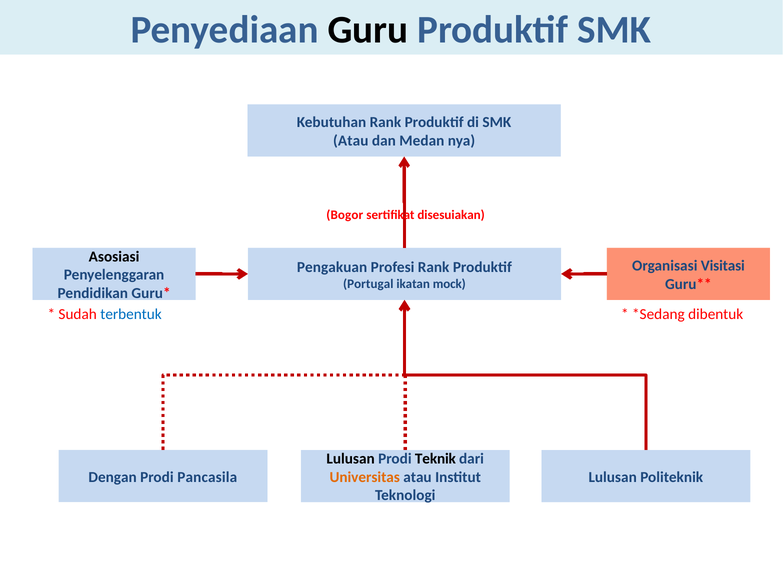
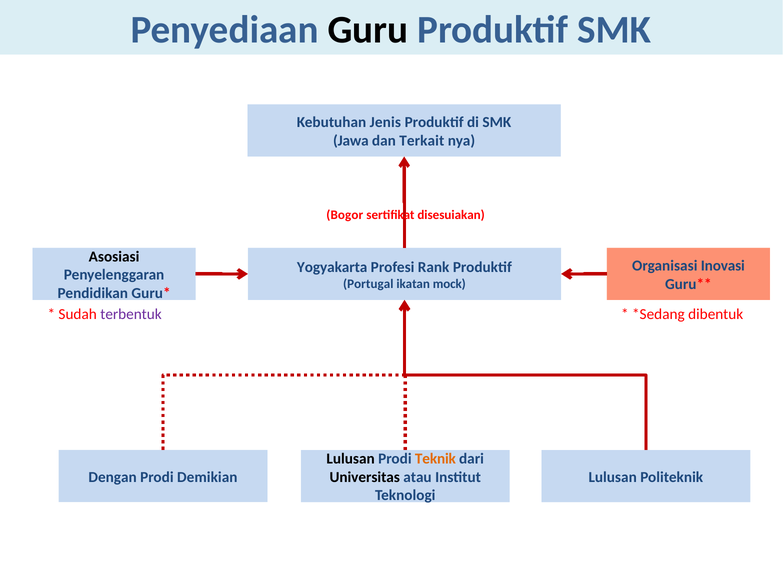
Kebutuhan Rank: Rank -> Jenis
Atau at (351, 141): Atau -> Jawa
Medan: Medan -> Terkait
Visitasi: Visitasi -> Inovasi
Pengakuan: Pengakuan -> Yogyakarta
terbentuk colour: blue -> purple
Teknik colour: black -> orange
Pancasila: Pancasila -> Demikian
Universitas colour: orange -> black
